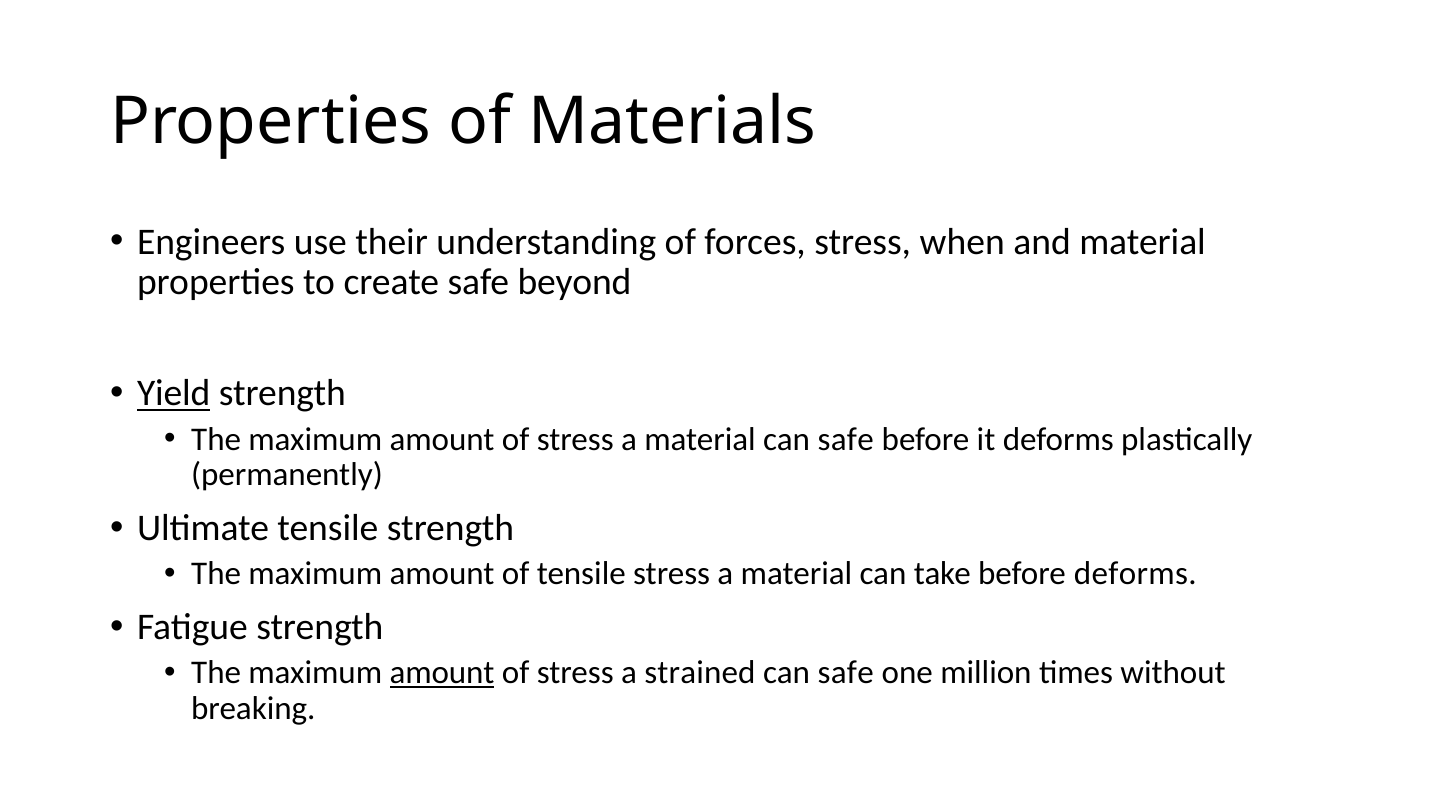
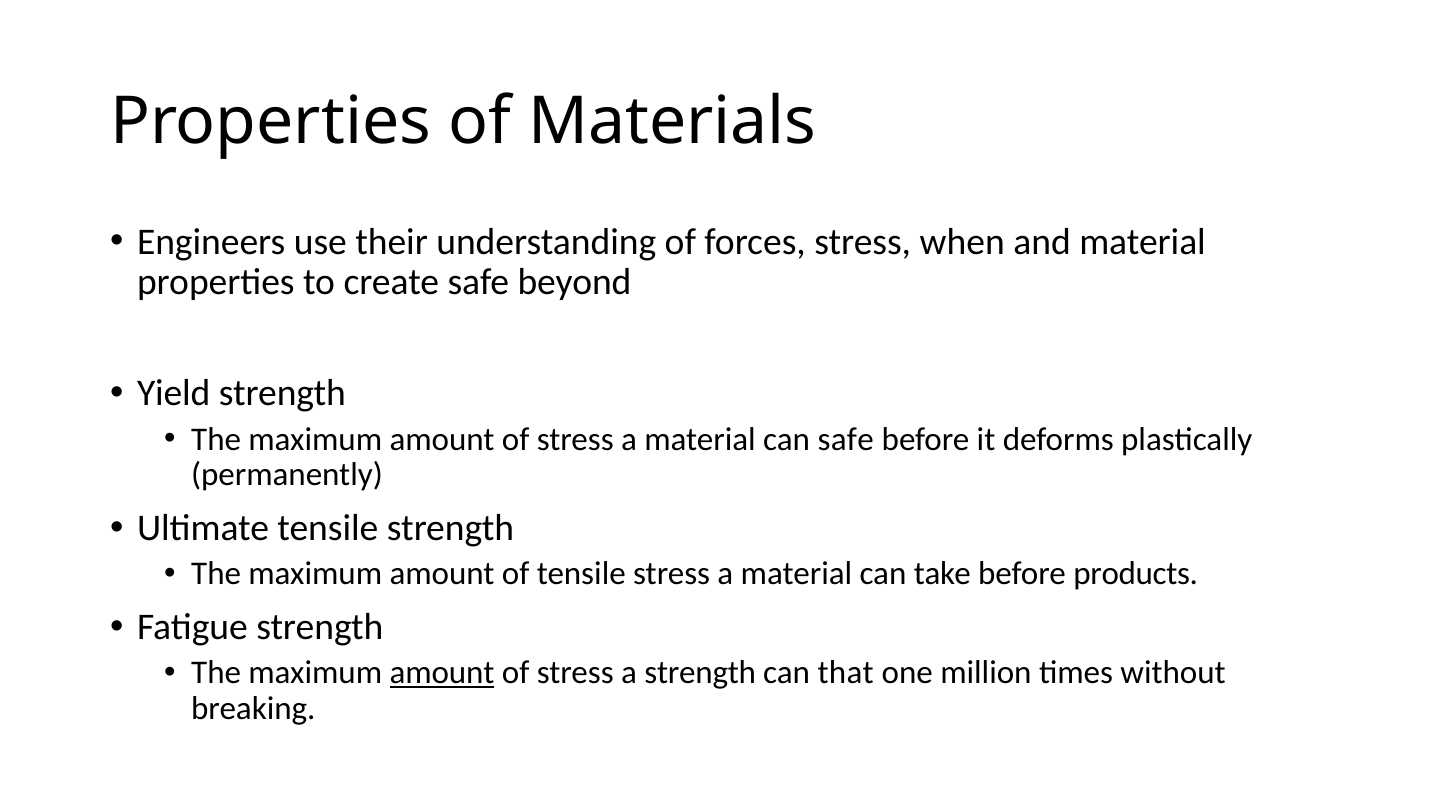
Yield underline: present -> none
before deforms: deforms -> products
a strained: strained -> strength
safe at (846, 672): safe -> that
